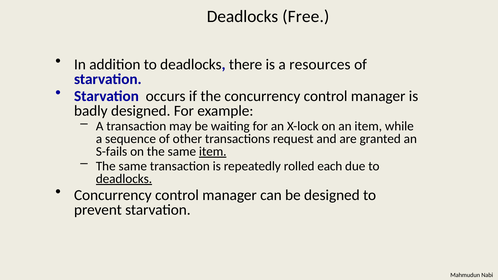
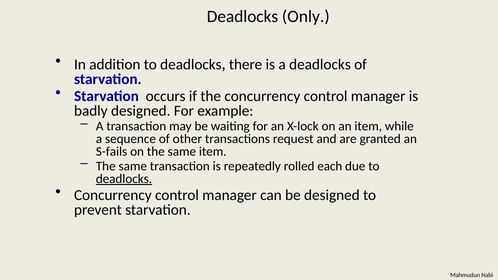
Free: Free -> Only
a resources: resources -> deadlocks
item at (213, 152) underline: present -> none
